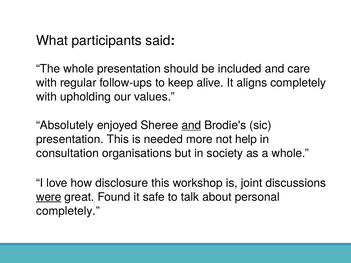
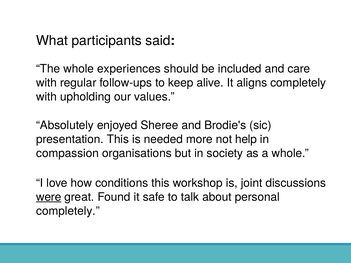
whole presentation: presentation -> experiences
and at (191, 125) underline: present -> none
consultation: consultation -> compassion
disclosure: disclosure -> conditions
